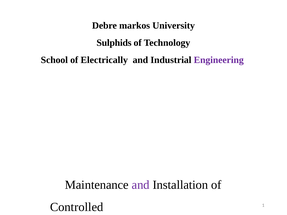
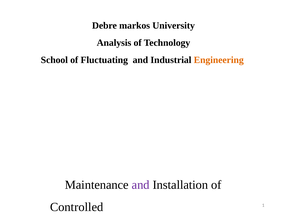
Sulphids: Sulphids -> Analysis
Electrically: Electrically -> Fluctuating
Engineering colour: purple -> orange
